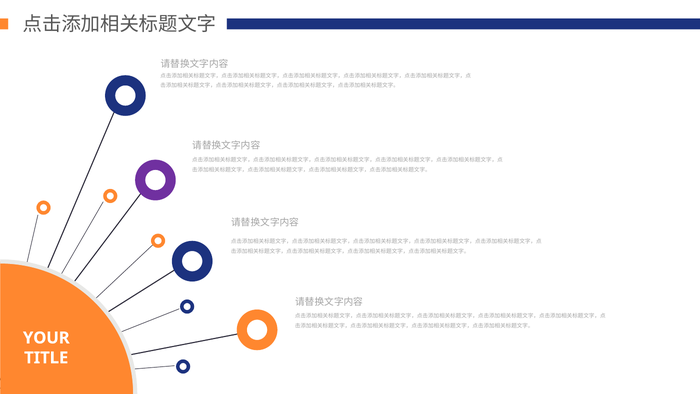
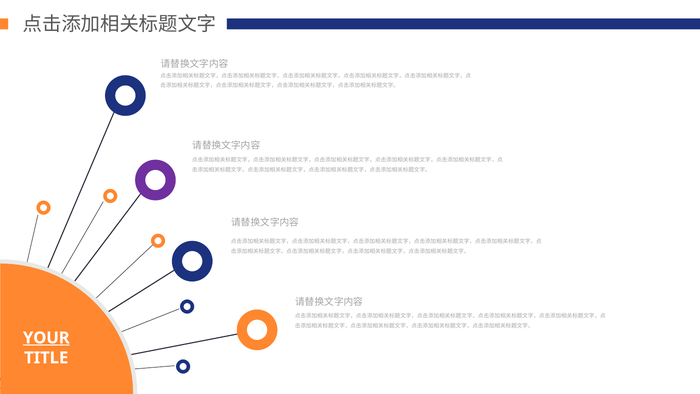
YOUR underline: none -> present
